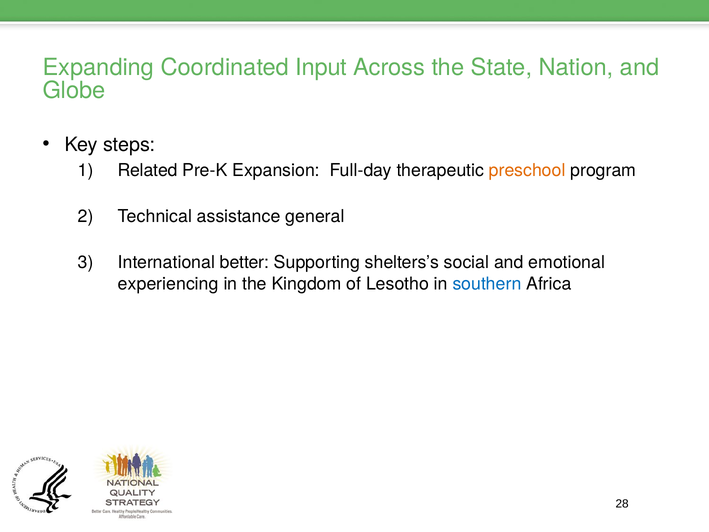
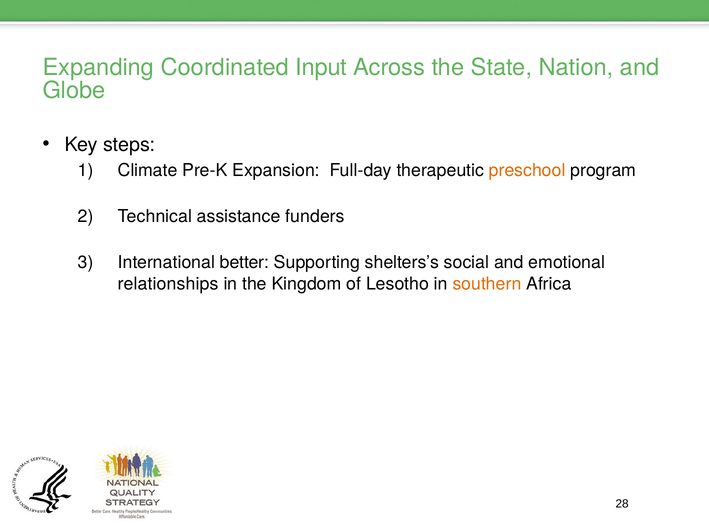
Related: Related -> Climate
general: general -> funders
experiencing: experiencing -> relationships
southern colour: blue -> orange
